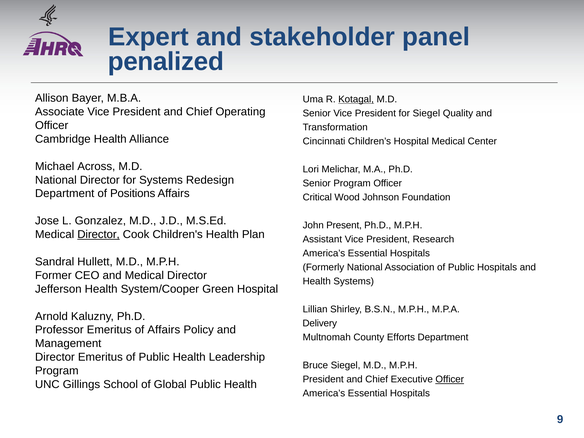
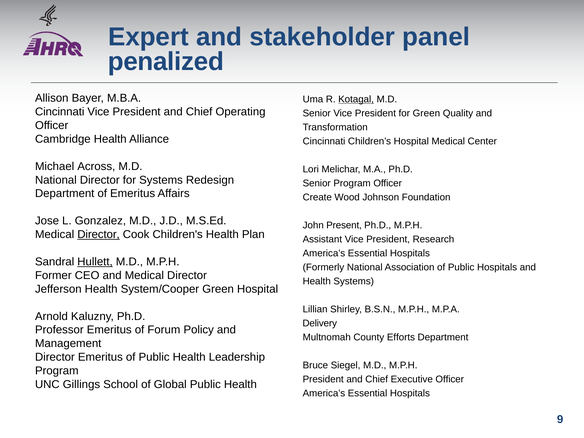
Associate at (60, 112): Associate -> Cincinnati
for Siegel: Siegel -> Green
of Positions: Positions -> Emeritus
Critical: Critical -> Create
Hullett underline: none -> present
of Affairs: Affairs -> Forum
Officer at (450, 379) underline: present -> none
